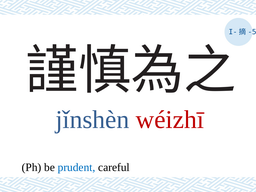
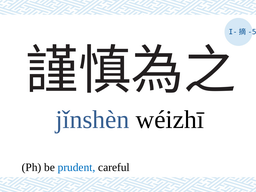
wéizhī colour: red -> black
